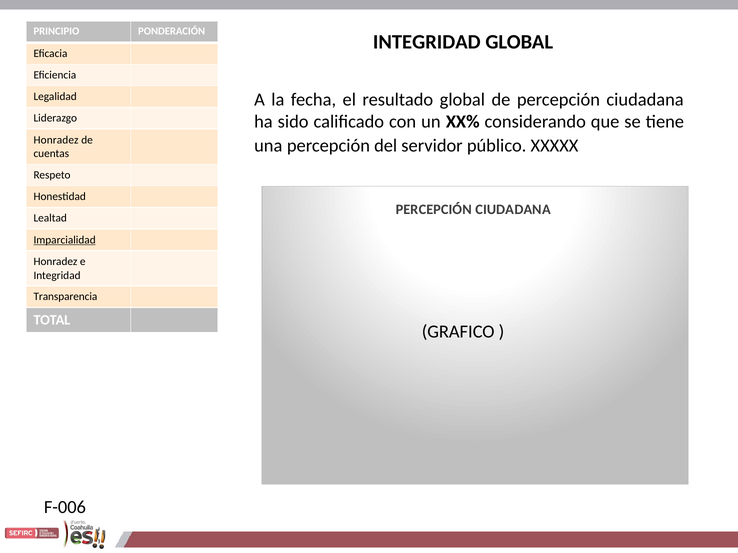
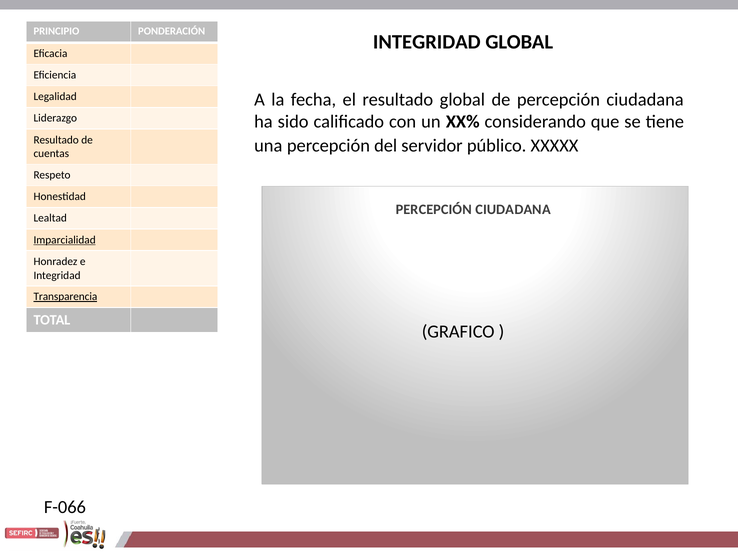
Honradez at (56, 140): Honradez -> Resultado
Transparencia underline: none -> present
F-006: F-006 -> F-066
